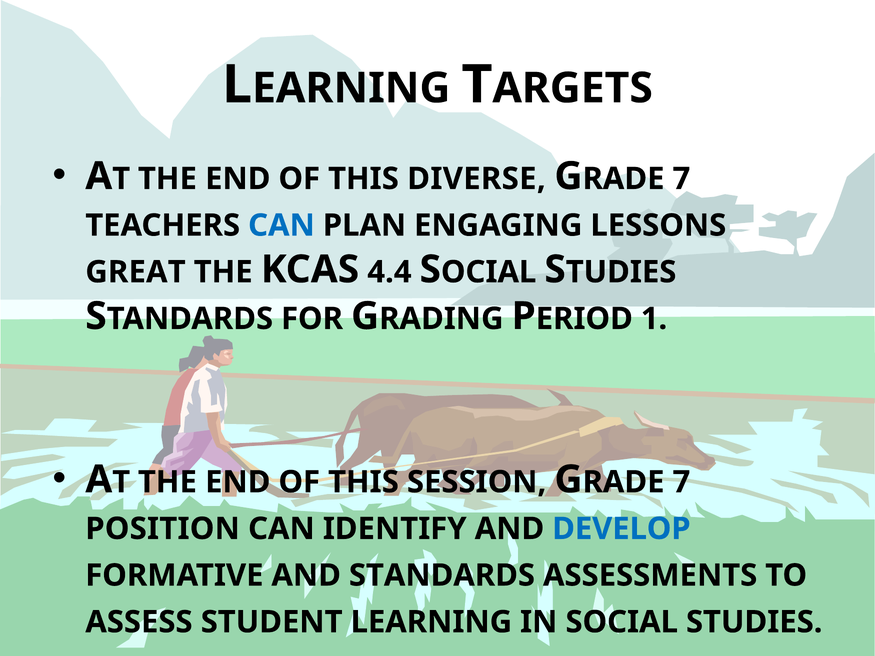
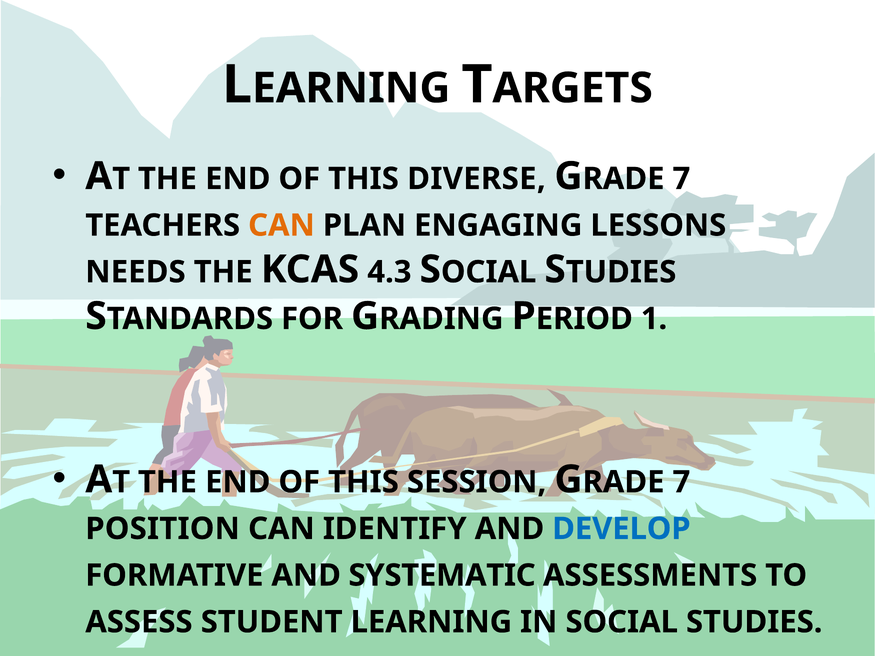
CAN at (281, 225) colour: blue -> orange
GREAT: GREAT -> NEEDS
4.4: 4.4 -> 4.3
STANDARDS: STANDARDS -> SYSTEMATIC
